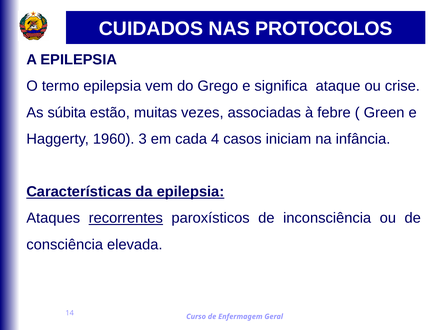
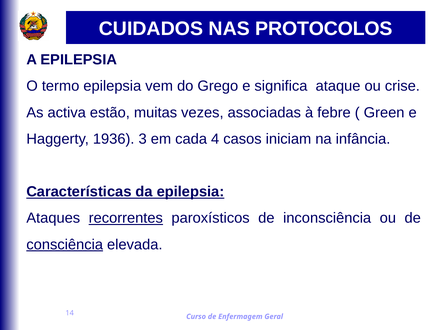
súbita: súbita -> activa
1960: 1960 -> 1936
consciência underline: none -> present
